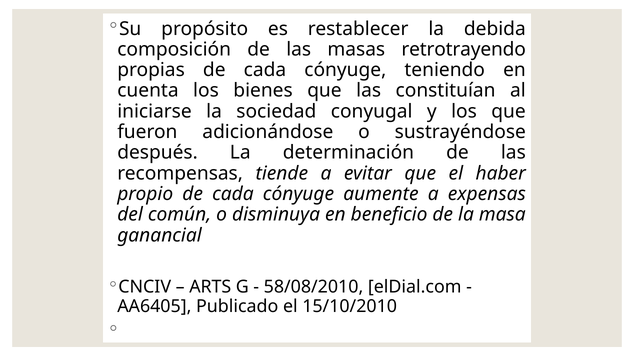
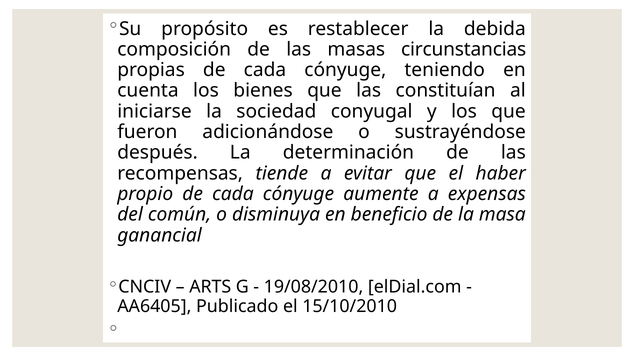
retrotrayendo: retrotrayendo -> circunstancias
58/08/2010: 58/08/2010 -> 19/08/2010
